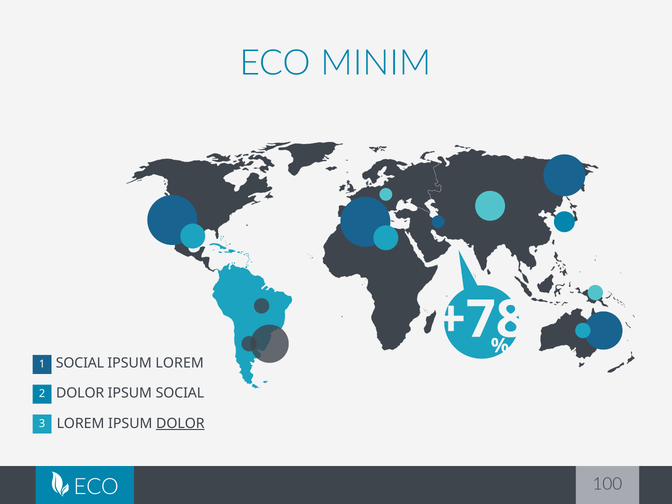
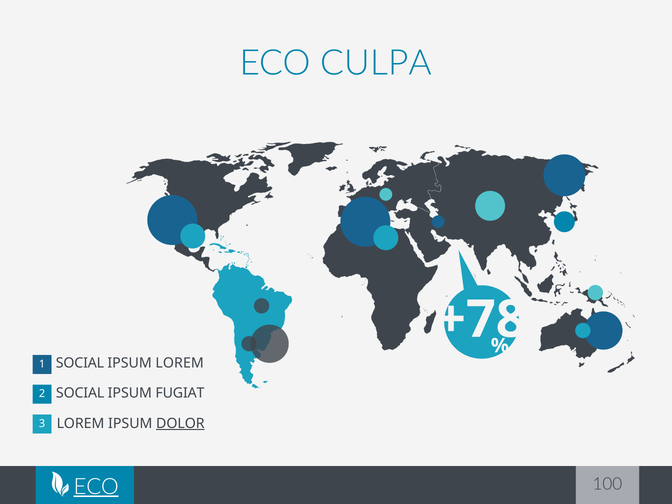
MINIM: MINIM -> CULPA
DOLOR at (80, 393): DOLOR -> SOCIAL
IPSUM SOCIAL: SOCIAL -> FUGIAT
ECO at (96, 487) underline: none -> present
